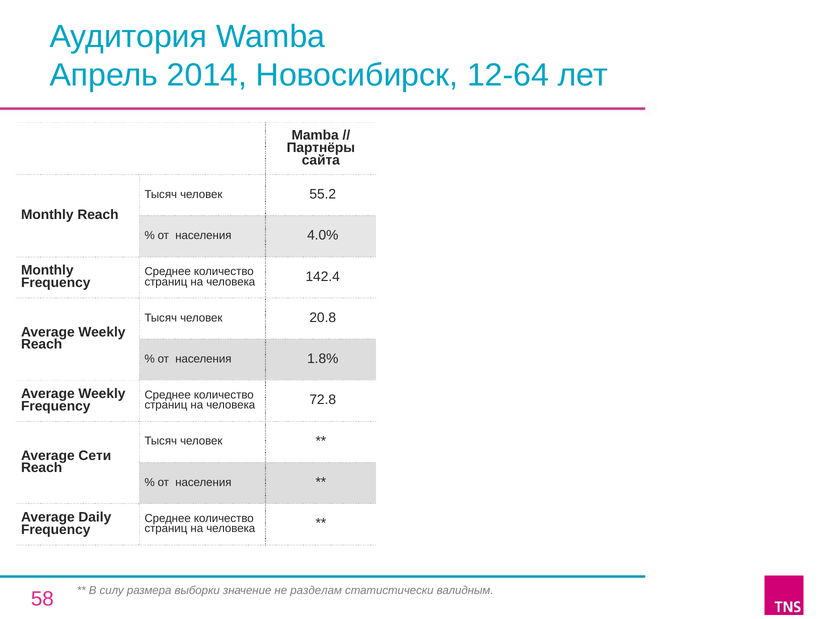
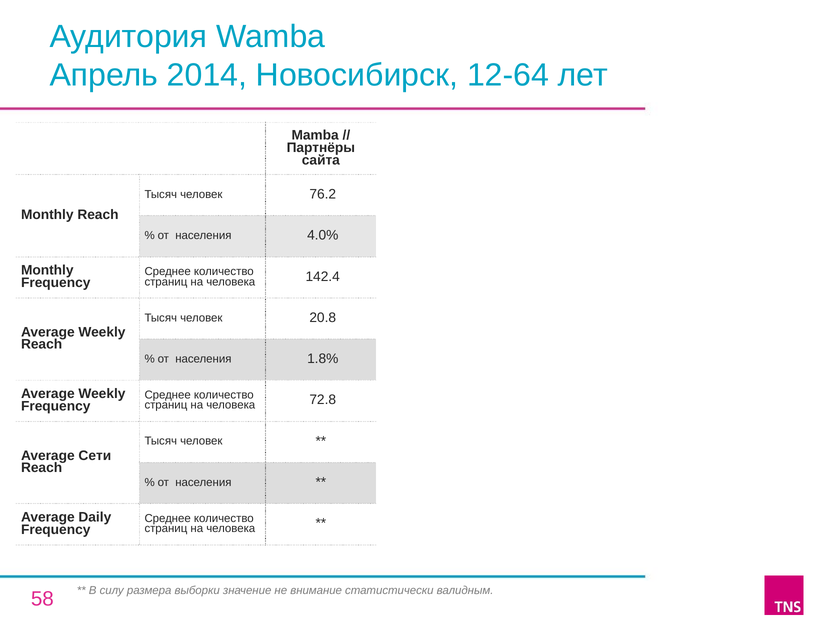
55.2: 55.2 -> 76.2
разделам: разделам -> внимание
